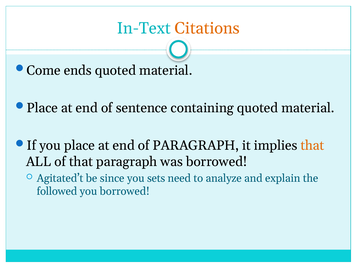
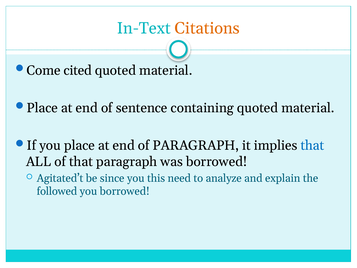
ends: ends -> cited
that at (312, 145) colour: orange -> blue
sets: sets -> this
